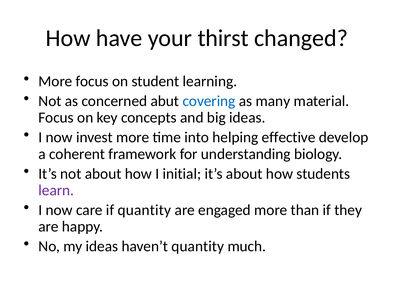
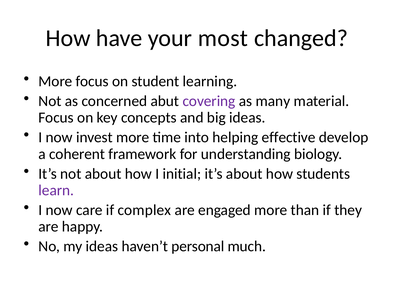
thirst: thirst -> most
covering colour: blue -> purple
if quantity: quantity -> complex
haven’t quantity: quantity -> personal
